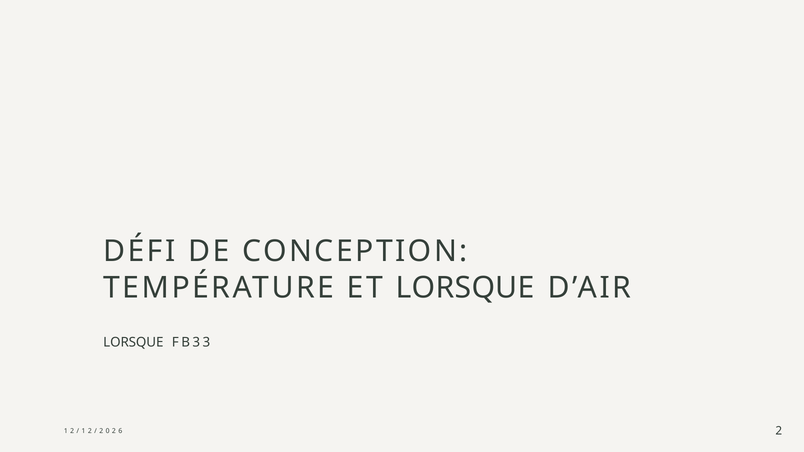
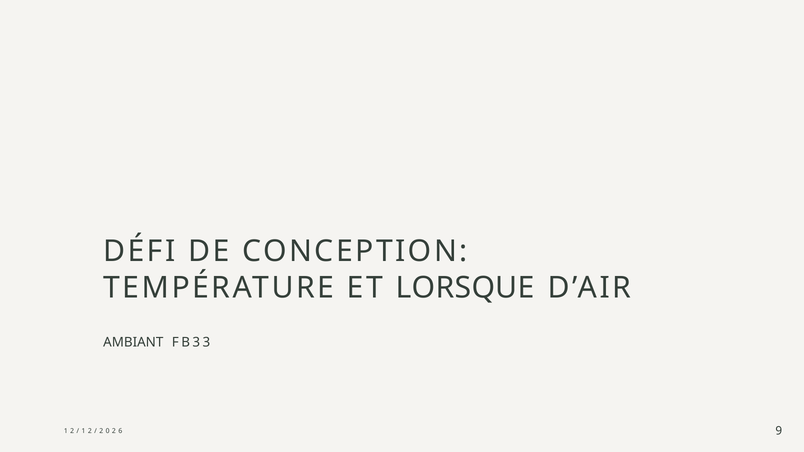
LORSQUE at (133, 343): LORSQUE -> AMBIANT
2 at (779, 431): 2 -> 9
